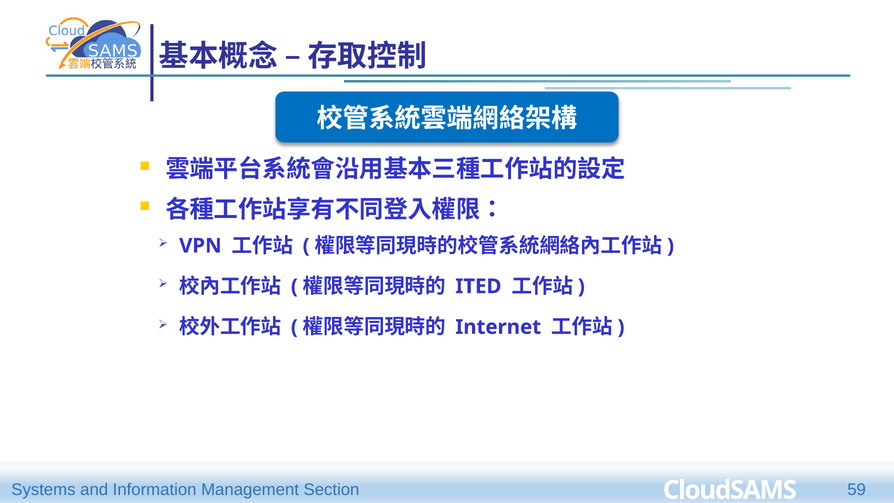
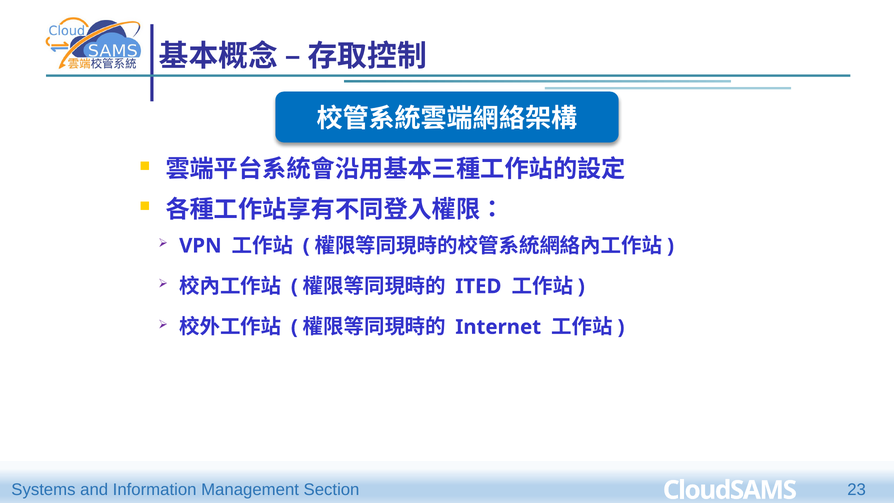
59: 59 -> 23
